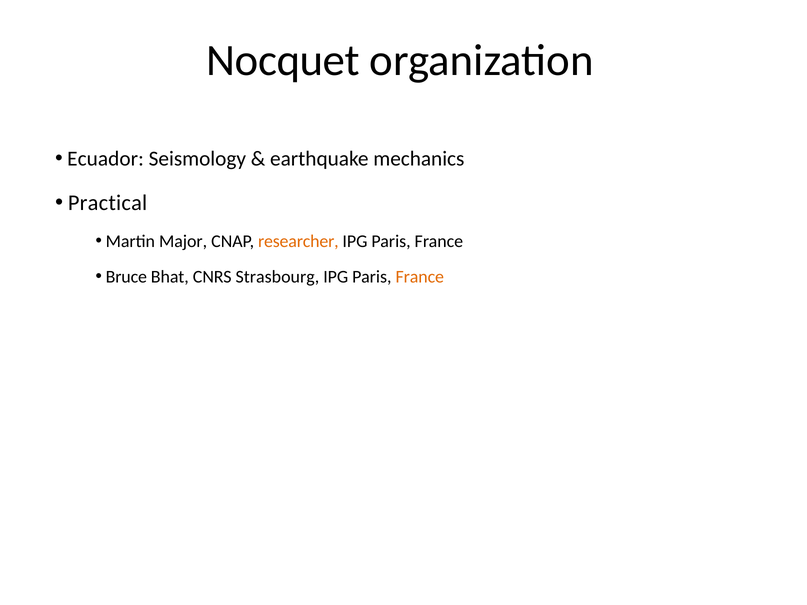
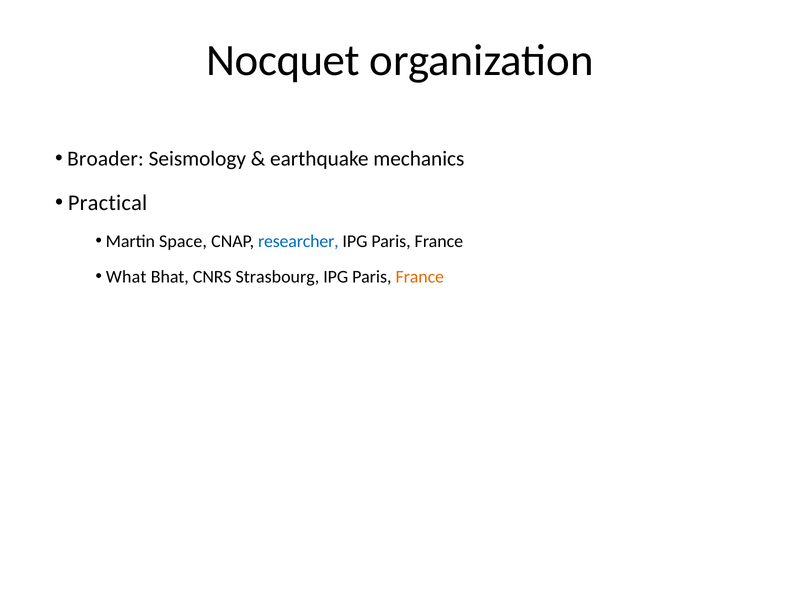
Ecuador: Ecuador -> Broader
Major: Major -> Space
researcher colour: orange -> blue
Bruce: Bruce -> What
